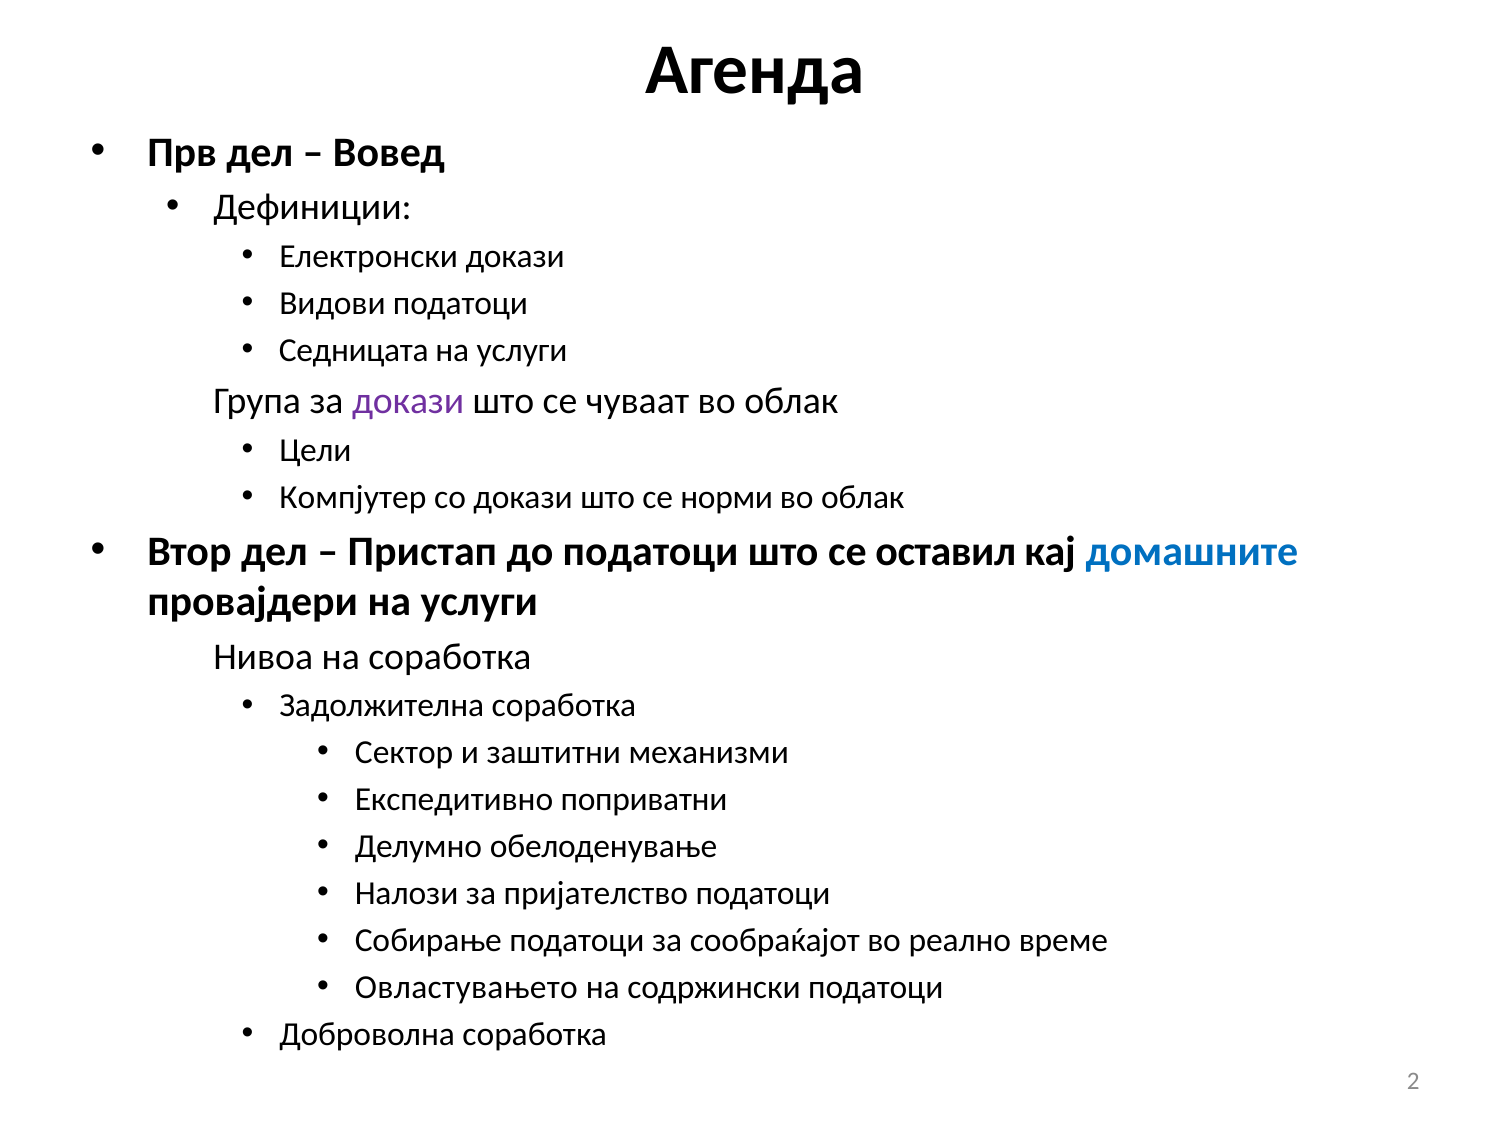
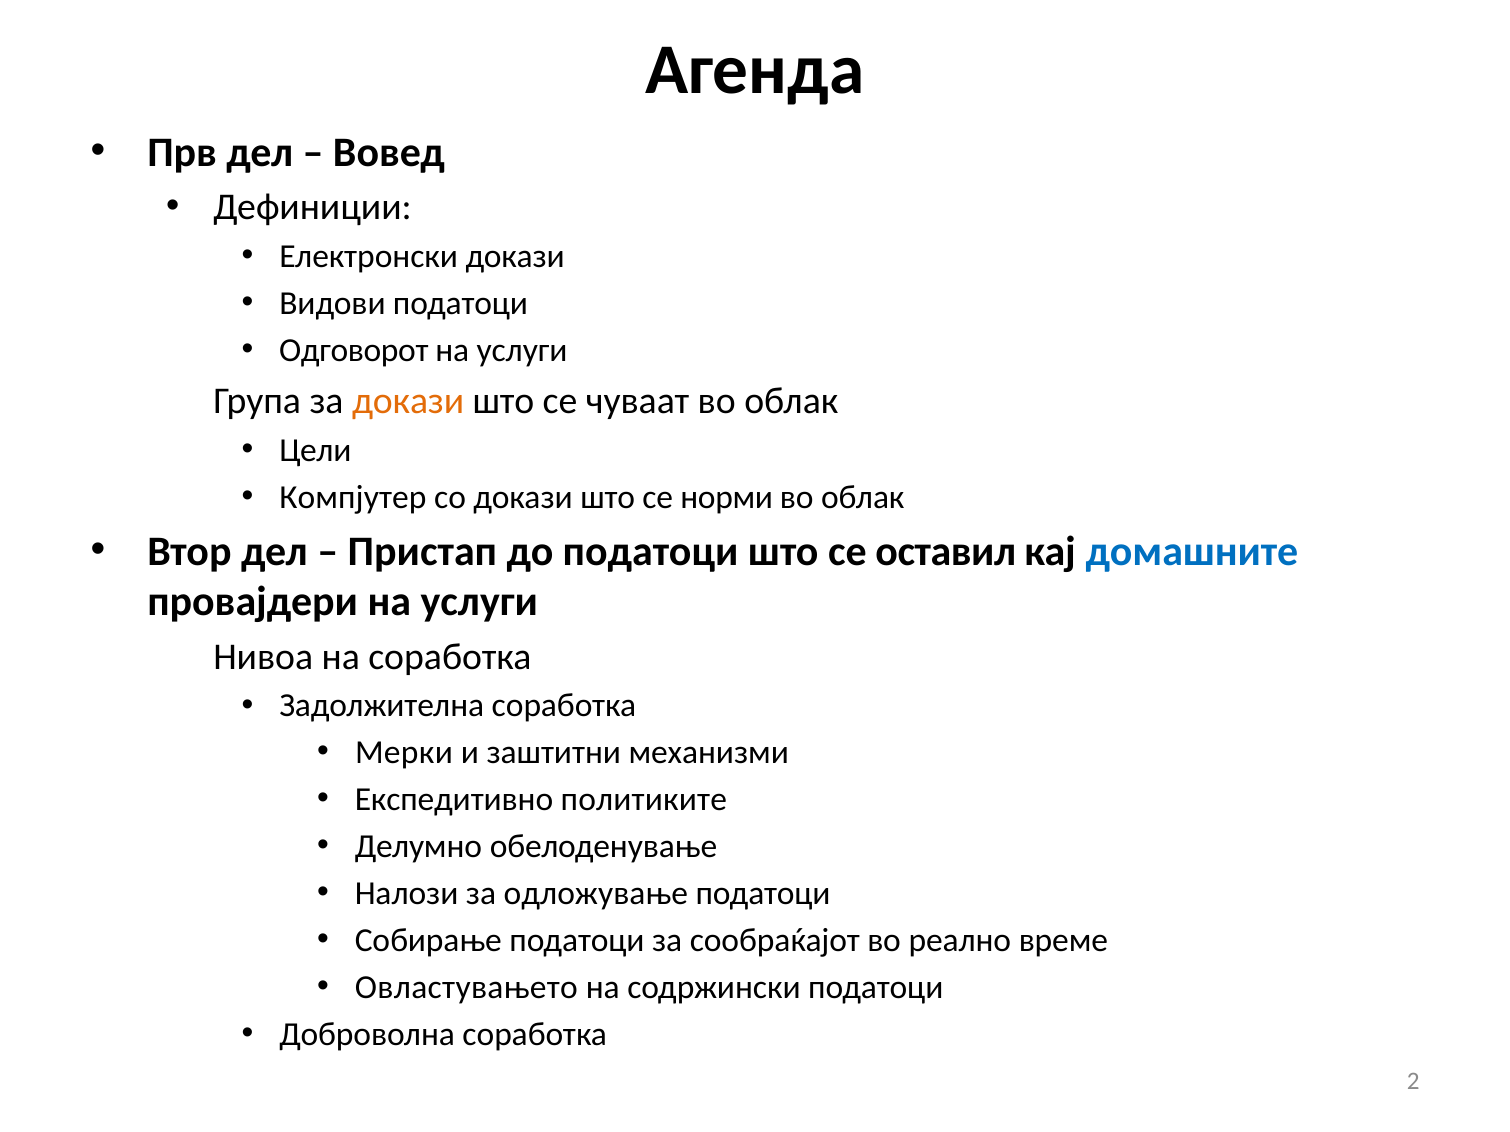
Седницата: Седницата -> Одговорот
докази at (408, 401) colour: purple -> orange
Сектор: Сектор -> Мерки
поприватни: поприватни -> политиките
пријателство: пријателство -> одложување
